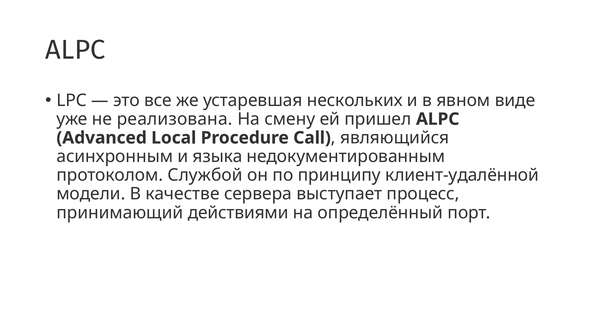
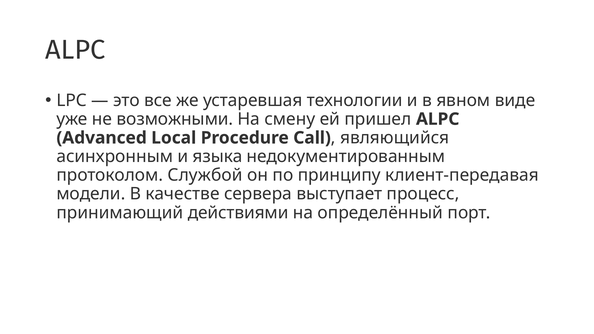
нескольких: нескольких -> технологии
реализована: реализована -> возможными
клиент‑удалённой: клиент‑удалённой -> клиент‑передавая
